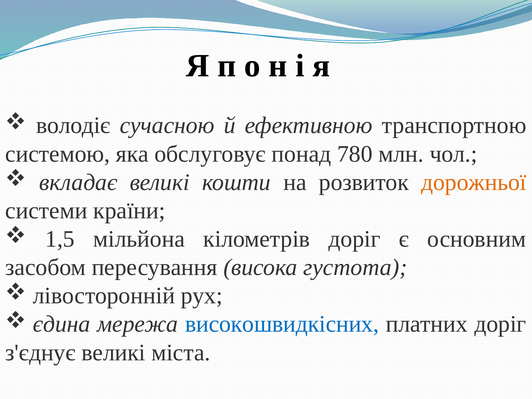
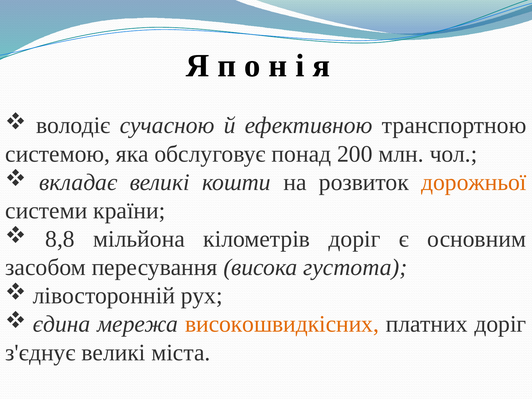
780: 780 -> 200
1,5: 1,5 -> 8,8
високошвидкісних colour: blue -> orange
